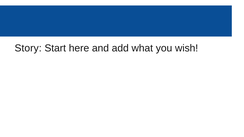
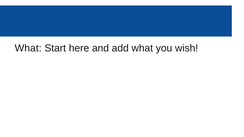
Story at (28, 48): Story -> What
